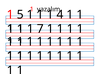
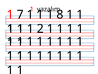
5: 5 -> 7
4: 4 -> 8
7: 7 -> 2
